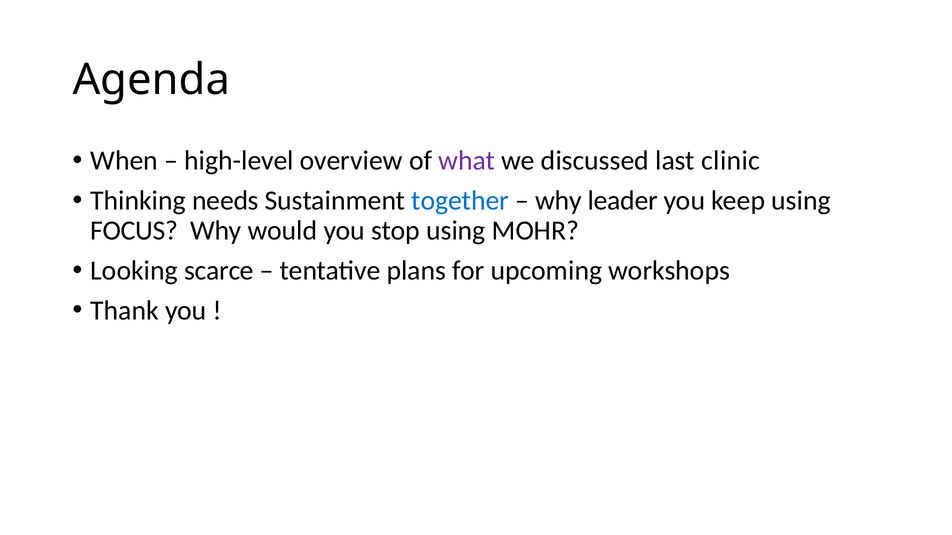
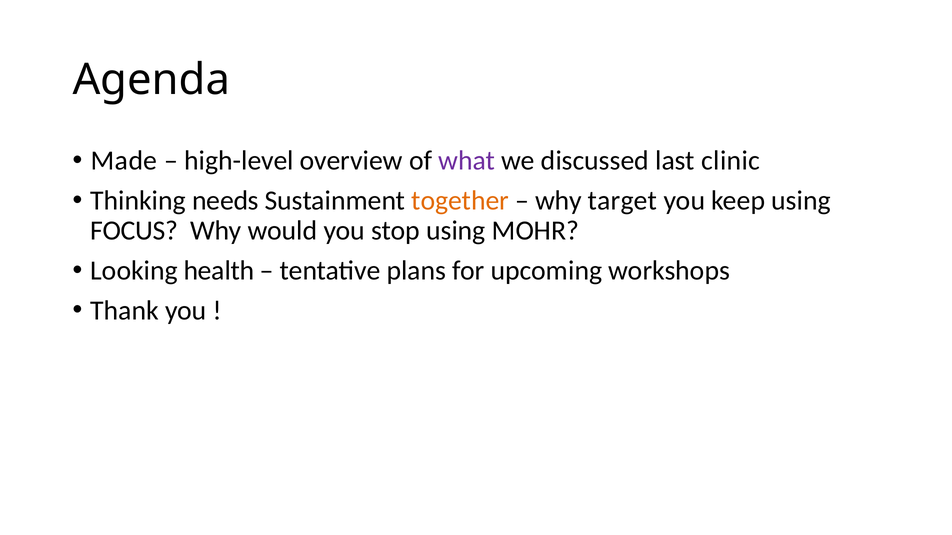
When: When -> Made
together colour: blue -> orange
leader: leader -> target
scarce: scarce -> health
